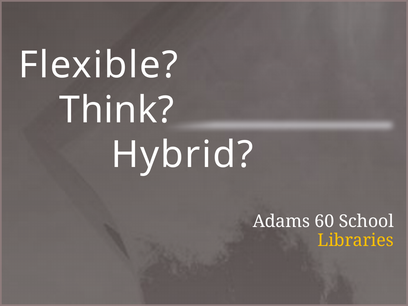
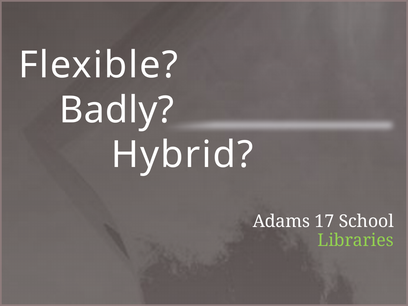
Think: Think -> Badly
60: 60 -> 17
Libraries colour: yellow -> light green
